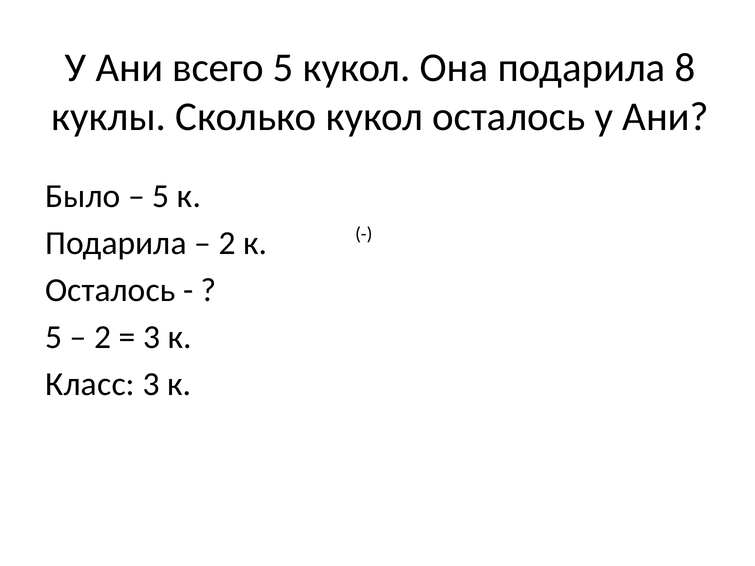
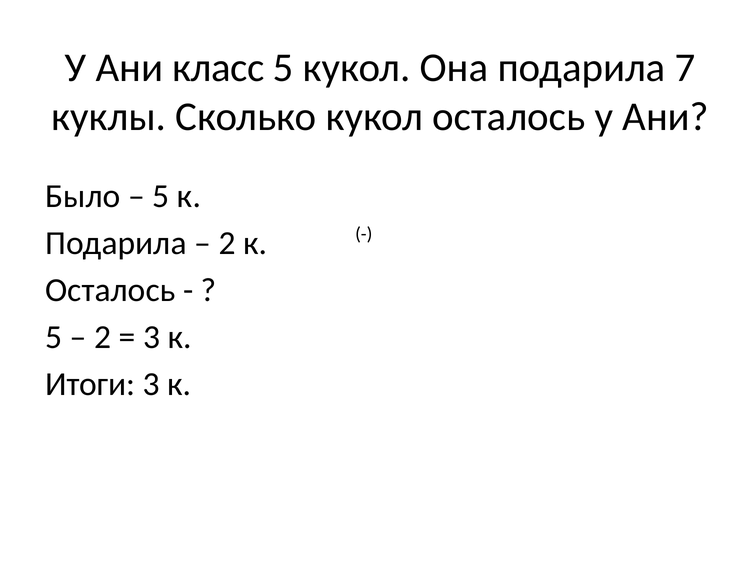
всего: всего -> класс
8: 8 -> 7
Класс: Класс -> Итоги
